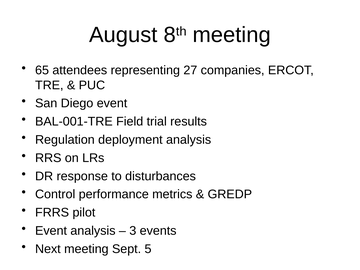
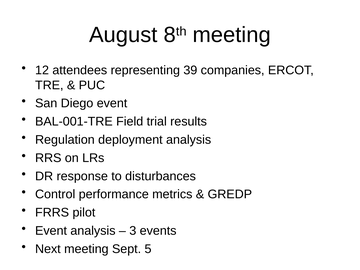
65: 65 -> 12
27: 27 -> 39
